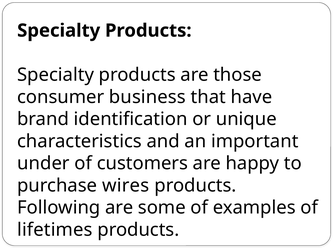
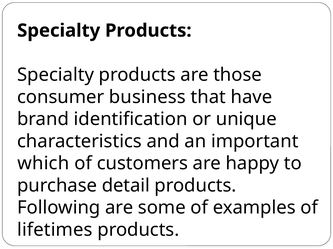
under: under -> which
wires: wires -> detail
